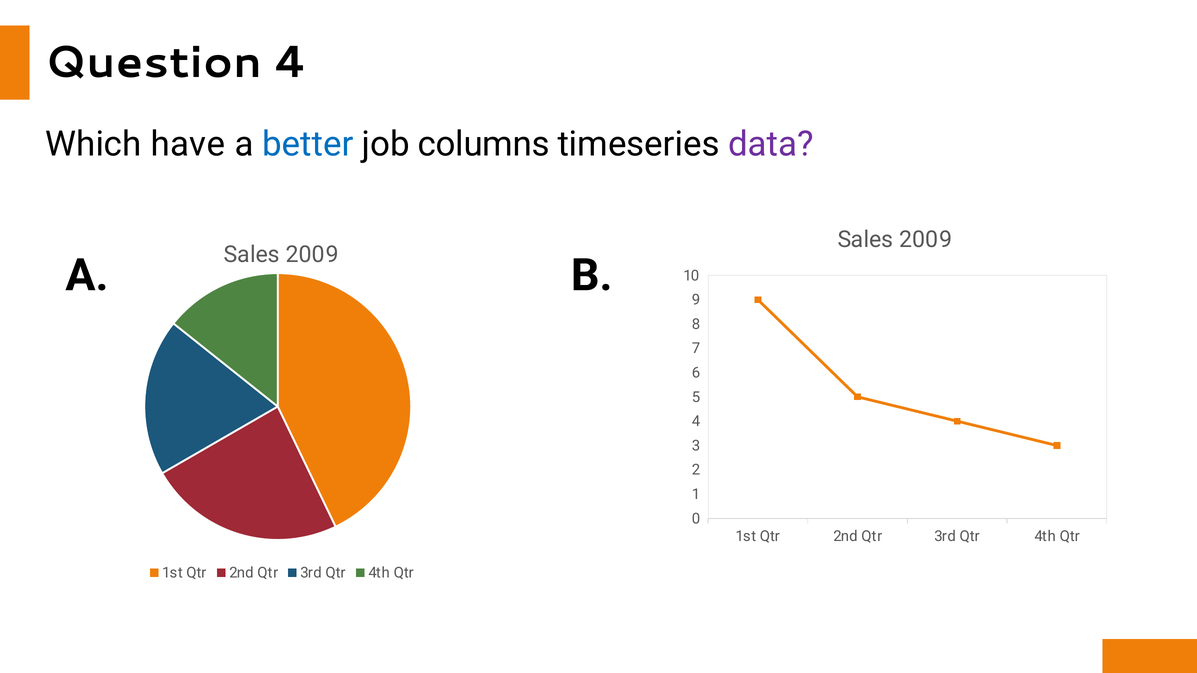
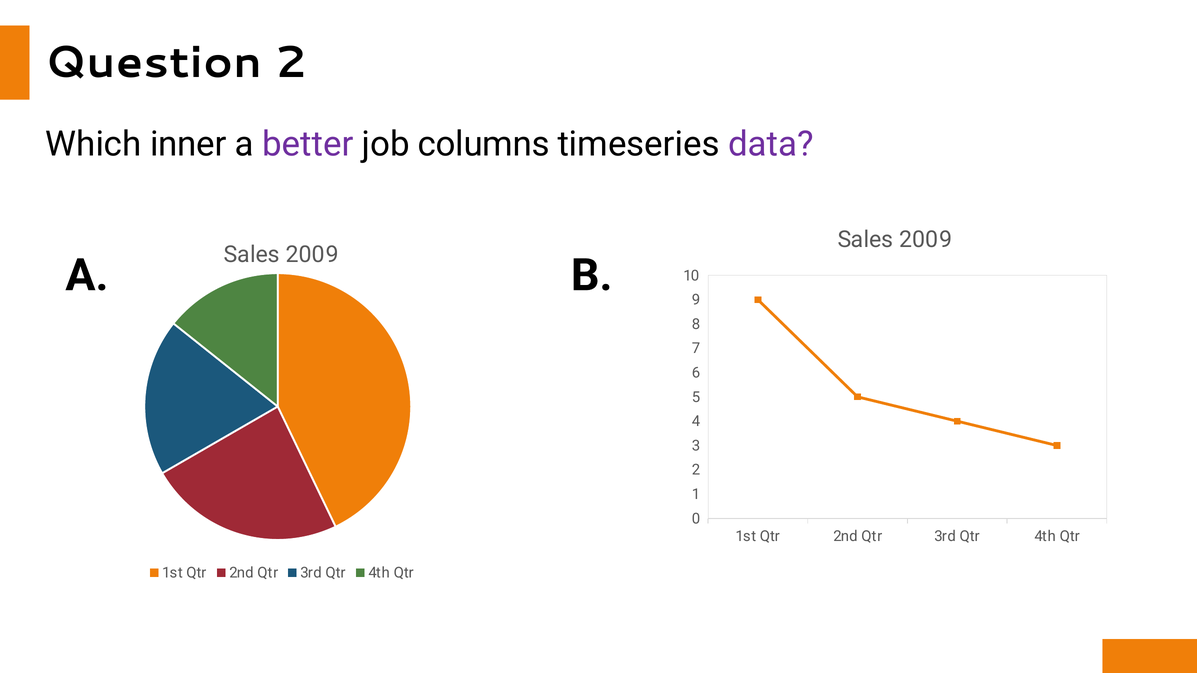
Question 4: 4 -> 2
have: have -> inner
better colour: blue -> purple
